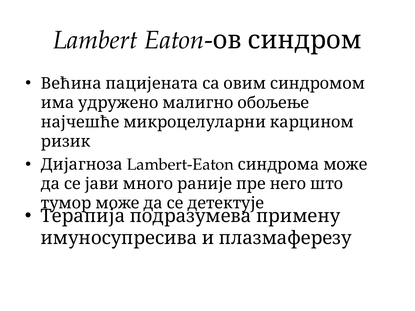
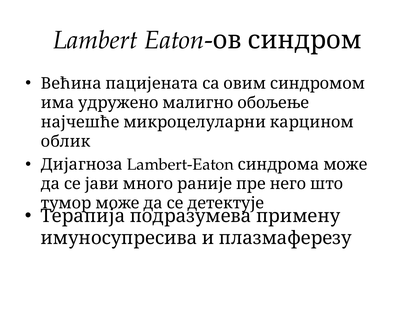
ризик: ризик -> облик
